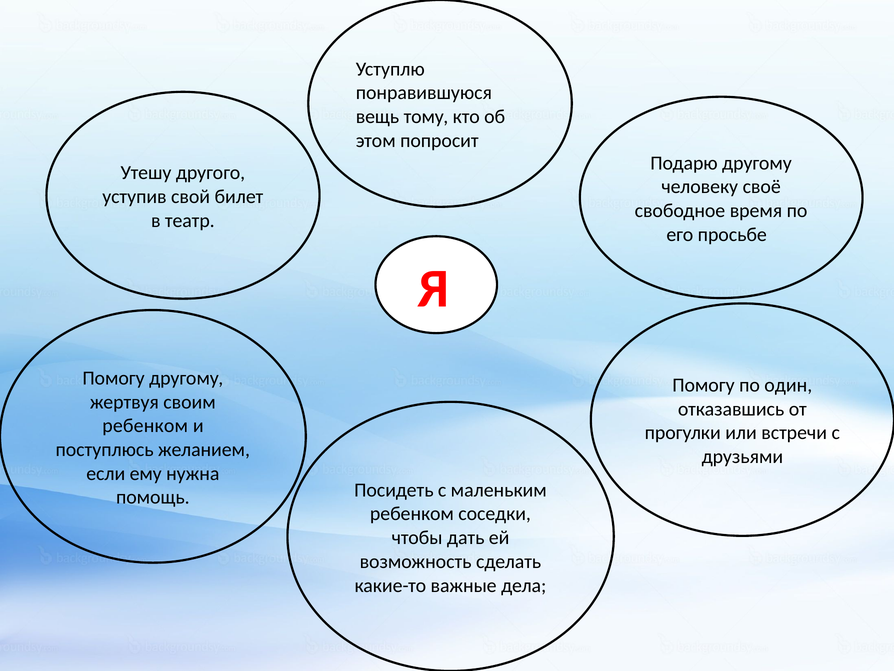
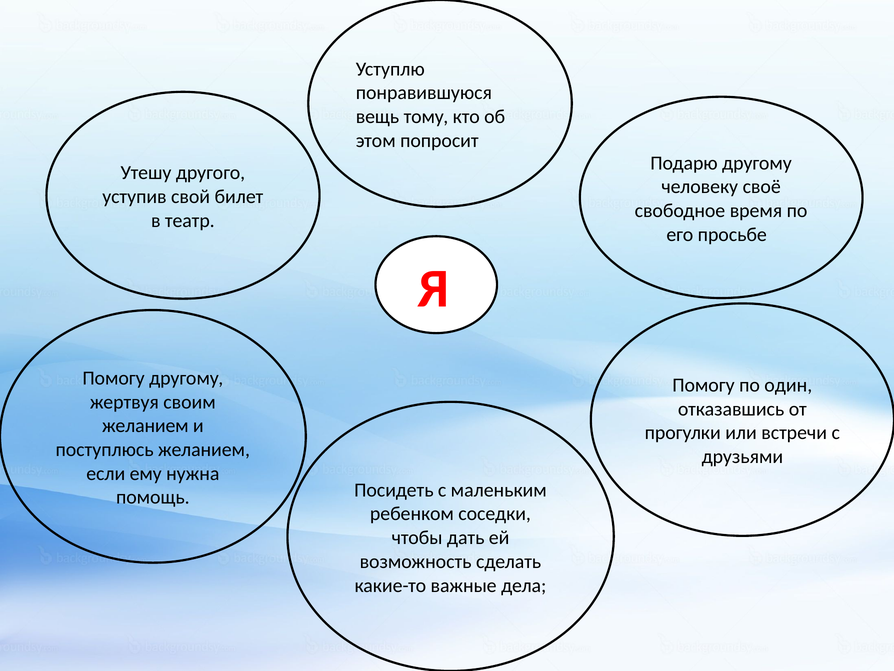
ребенком at (145, 426): ребенком -> желанием
